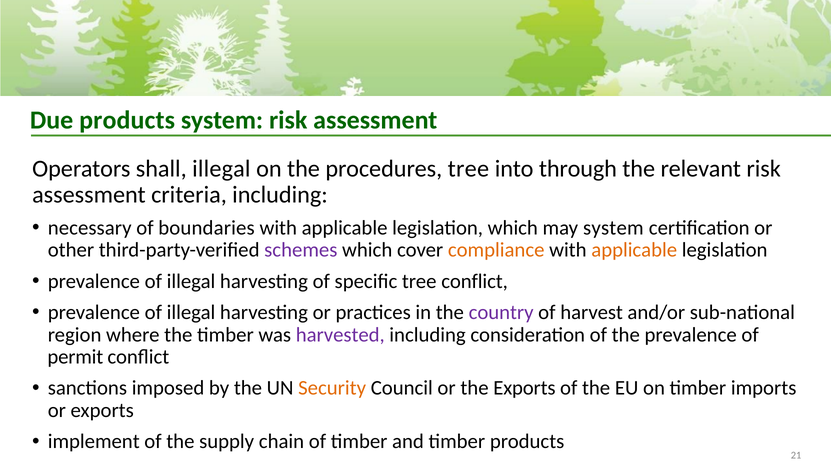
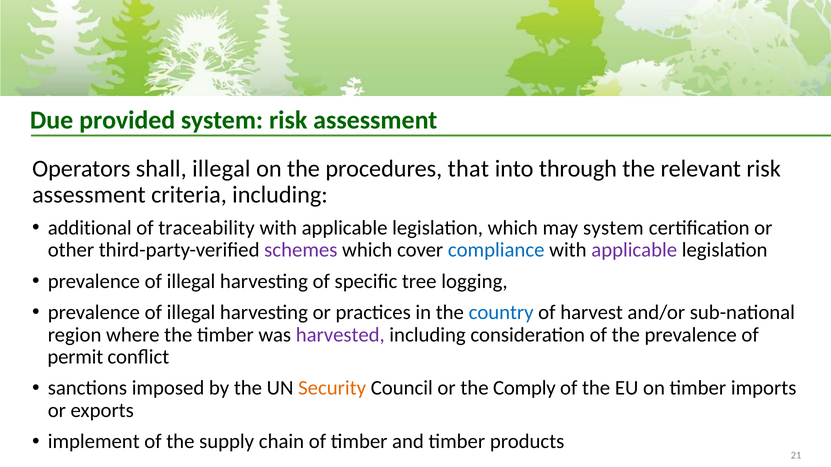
Due products: products -> provided
procedures tree: tree -> that
necessary: necessary -> additional
boundaries: boundaries -> traceability
compliance colour: orange -> blue
applicable at (634, 250) colour: orange -> purple
tree conflict: conflict -> logging
country colour: purple -> blue
the Exports: Exports -> Comply
